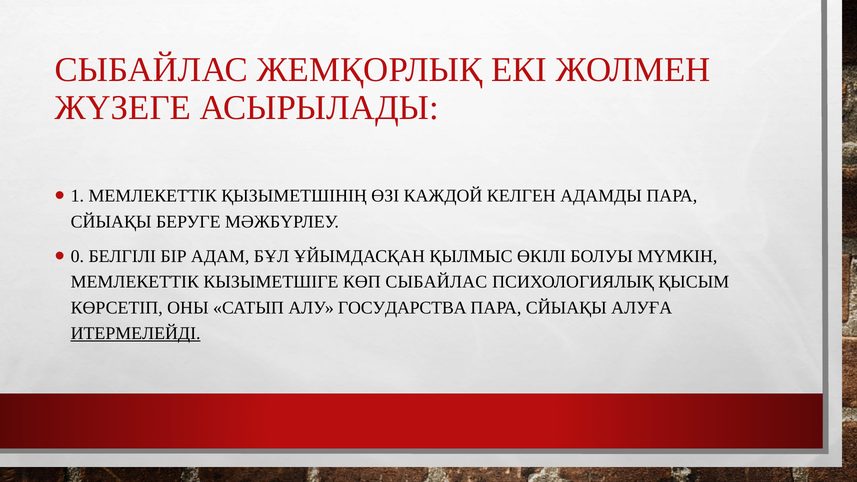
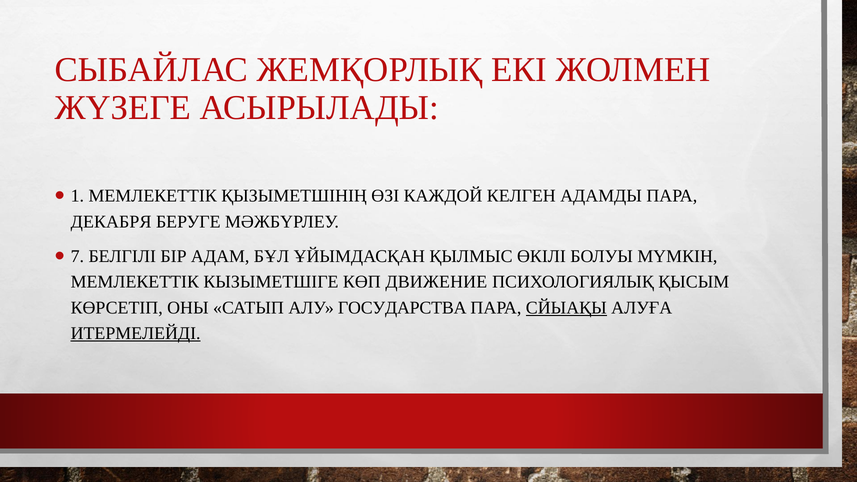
СЙЫАҚЫ at (111, 222): СЙЫАҚЫ -> ДЕКАБРЯ
0: 0 -> 7
КӨП СЫБАЙЛАС: СЫБАЙЛАС -> ДВИЖЕНИЕ
СЙЫАҚЫ at (566, 308) underline: none -> present
